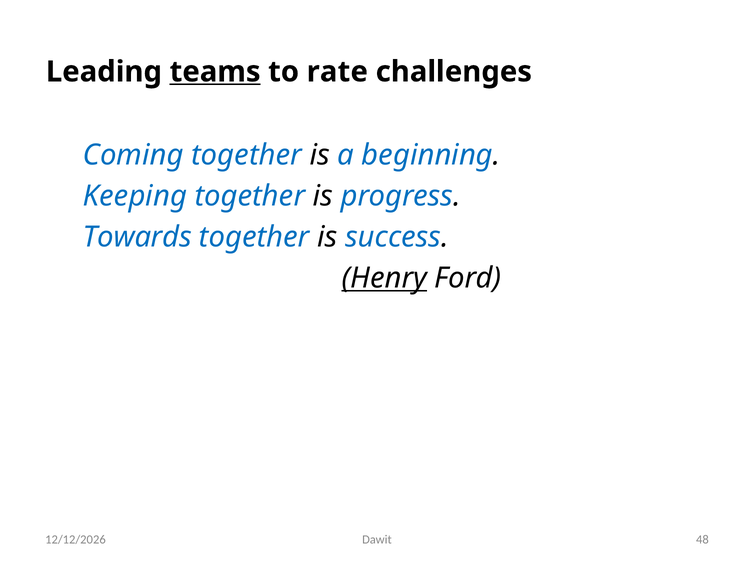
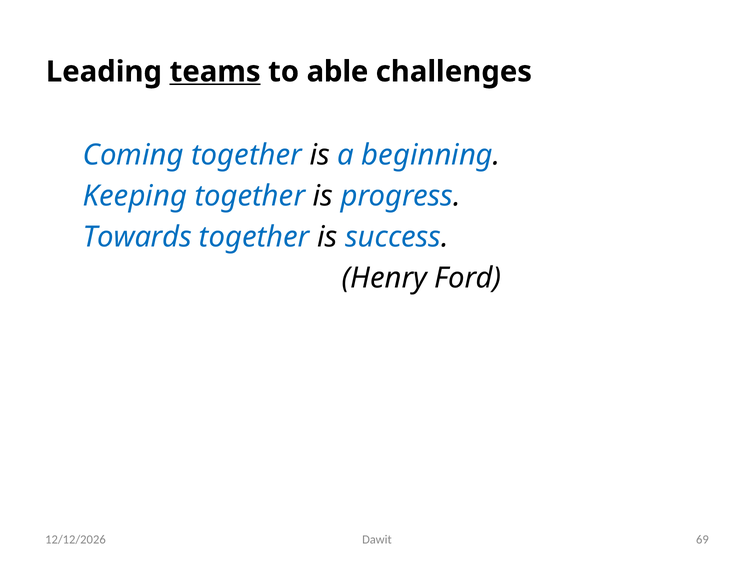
rate: rate -> able
Henry underline: present -> none
48: 48 -> 69
